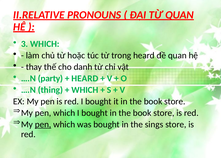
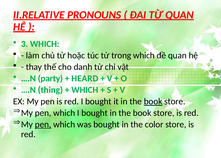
trong heard: heard -> which
book at (153, 101) underline: none -> present
sings: sings -> color
